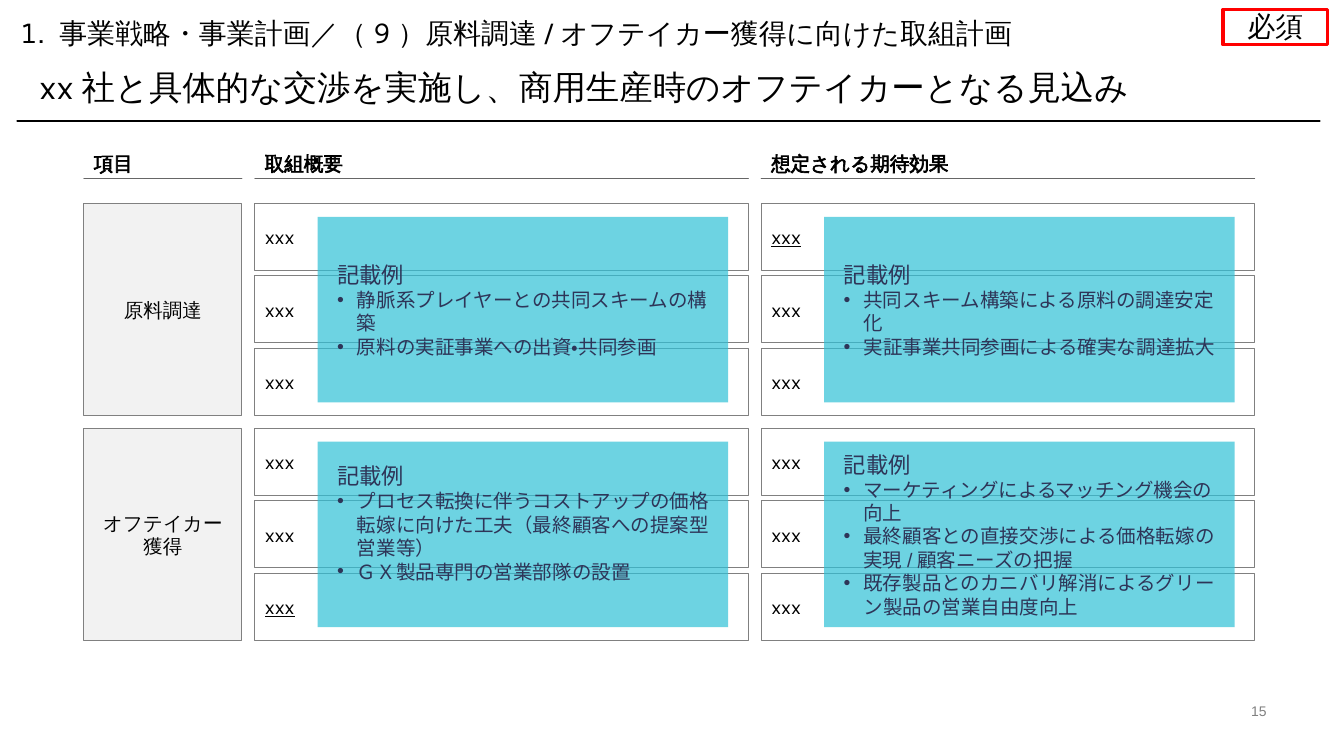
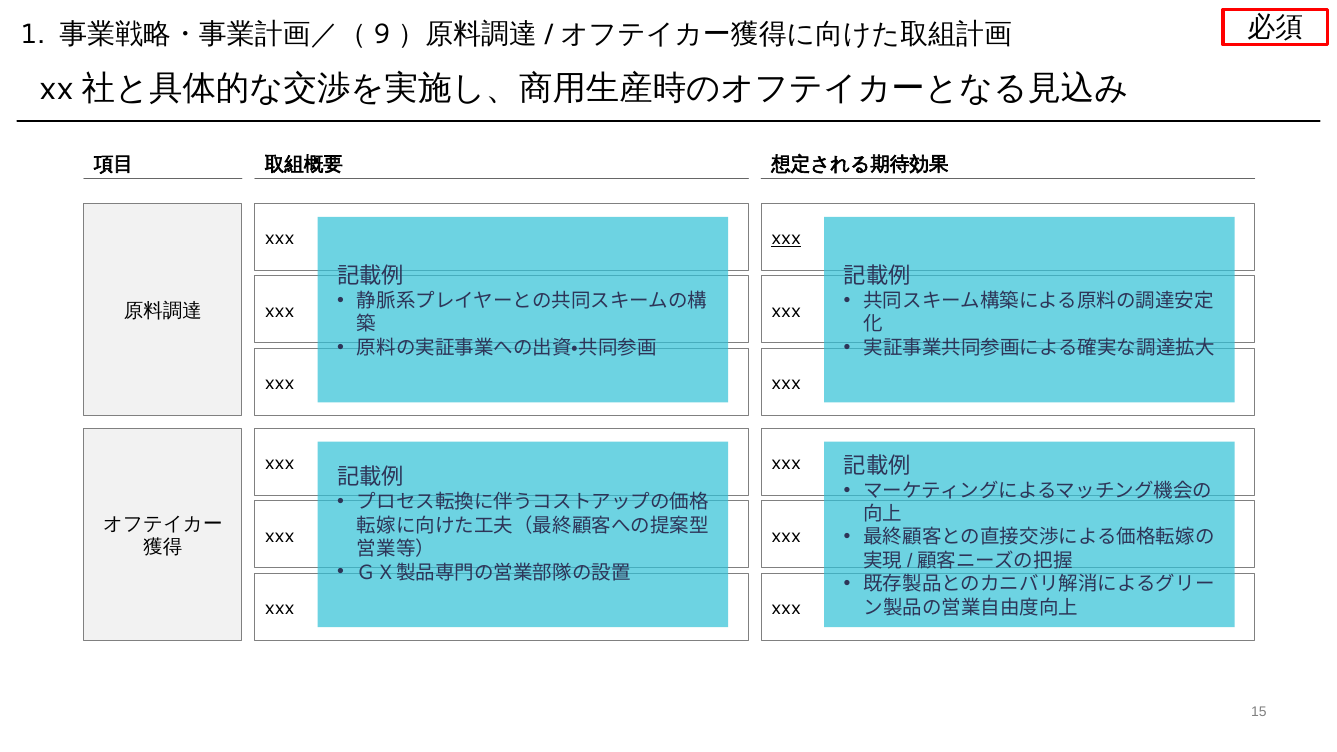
xxx at (280, 608) underline: present -> none
